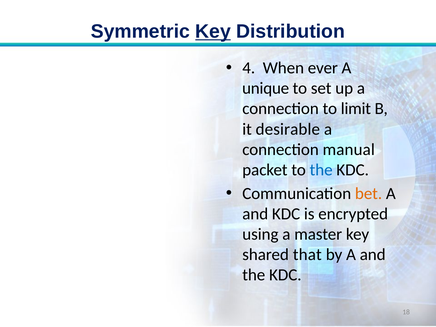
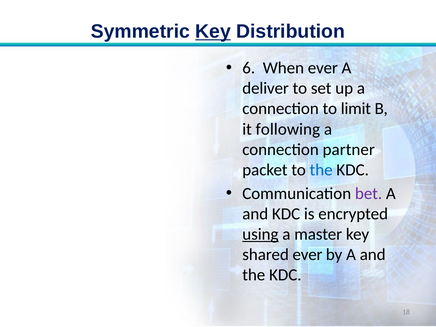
4: 4 -> 6
unique: unique -> deliver
desirable: desirable -> following
manual: manual -> partner
bet colour: orange -> purple
using underline: none -> present
shared that: that -> ever
